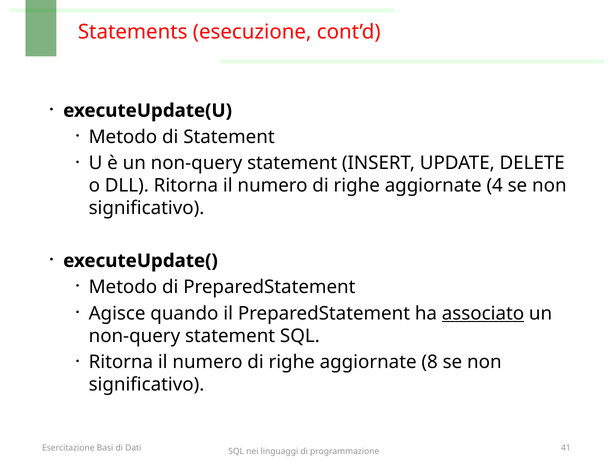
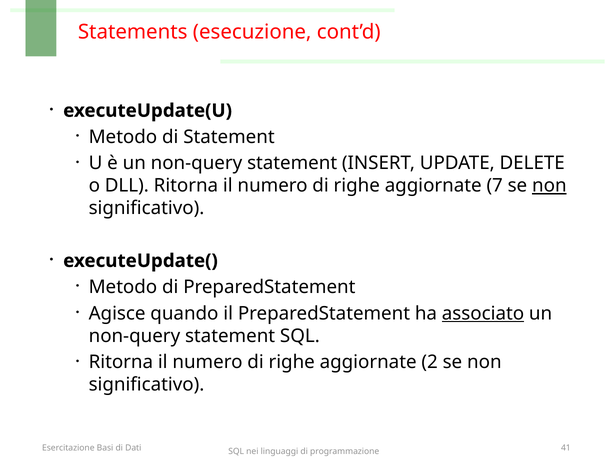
4: 4 -> 7
non at (549, 186) underline: none -> present
8: 8 -> 2
